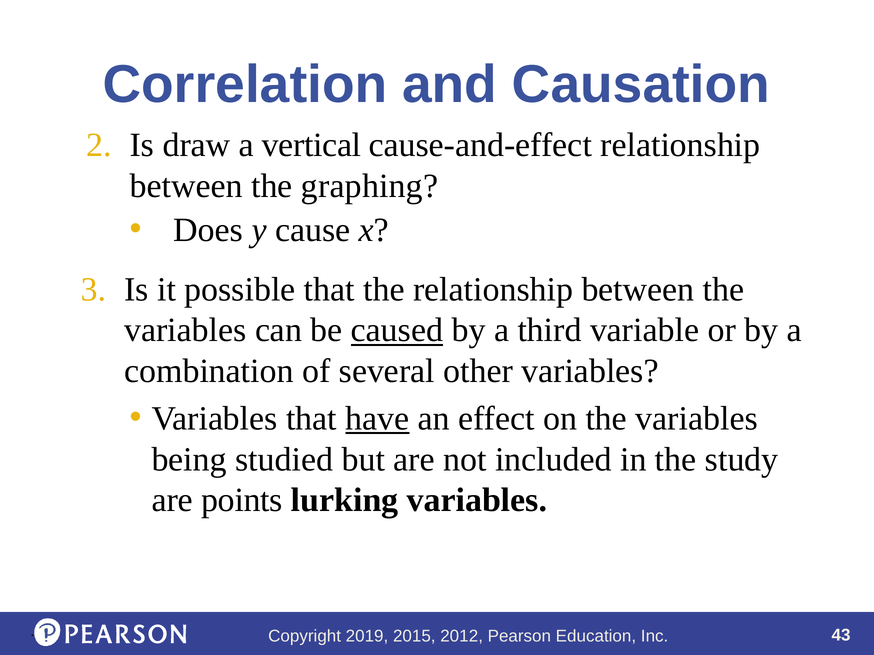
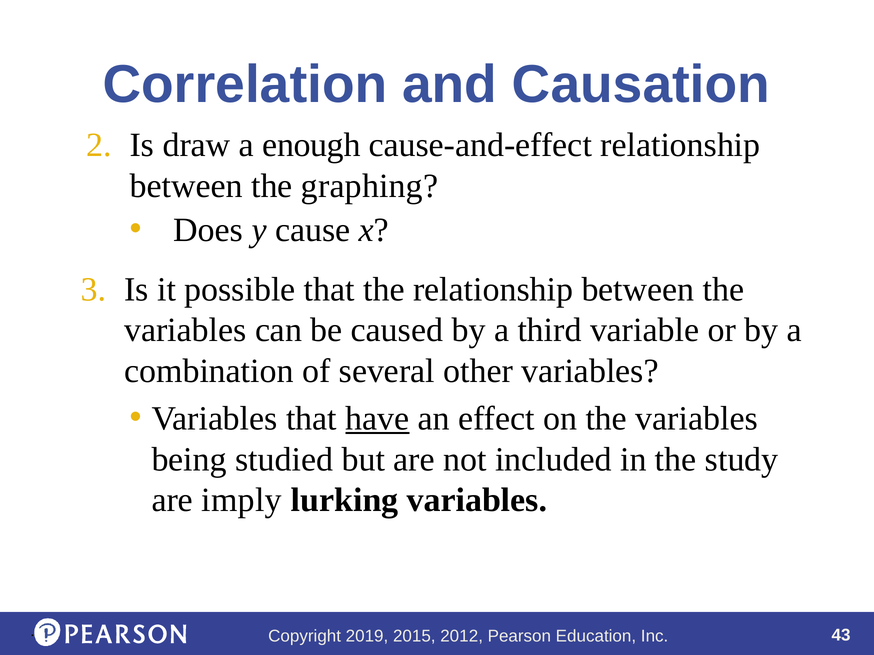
vertical: vertical -> enough
caused underline: present -> none
points: points -> imply
